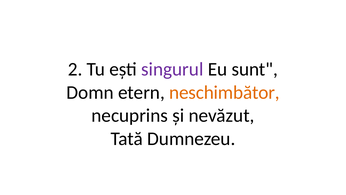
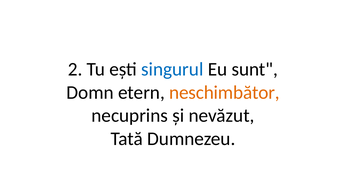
singurul colour: purple -> blue
